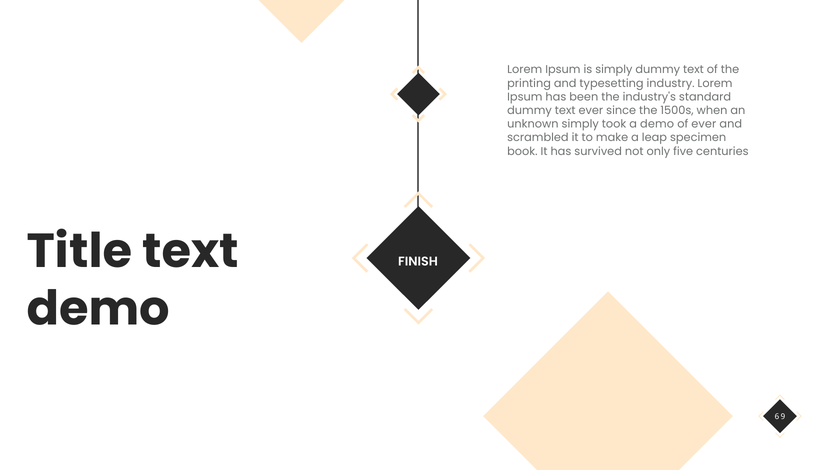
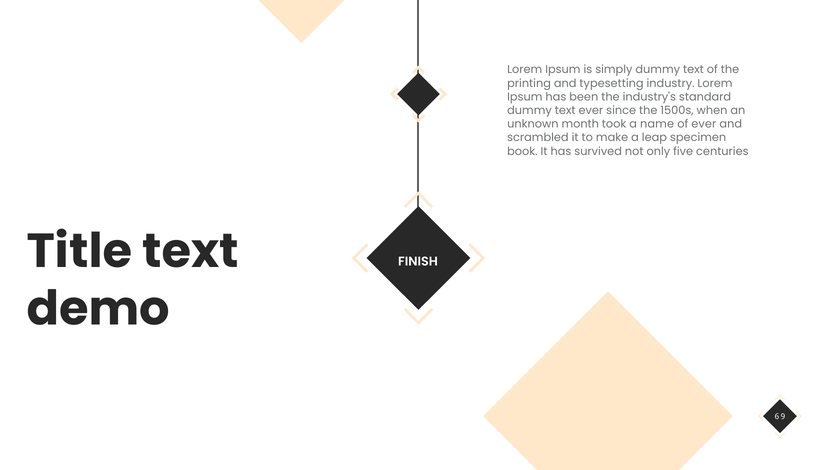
unknown simply: simply -> month
a demo: demo -> name
